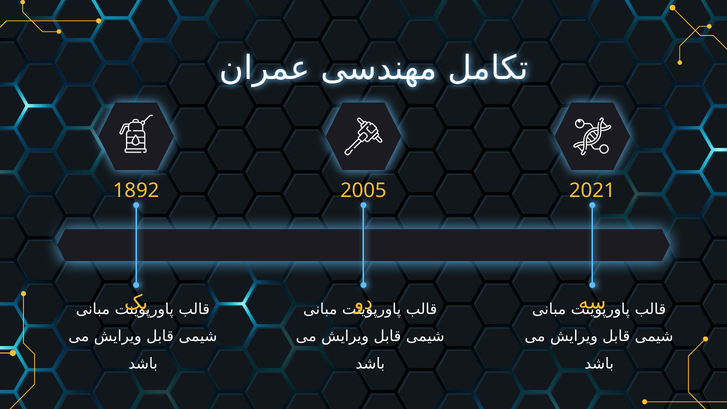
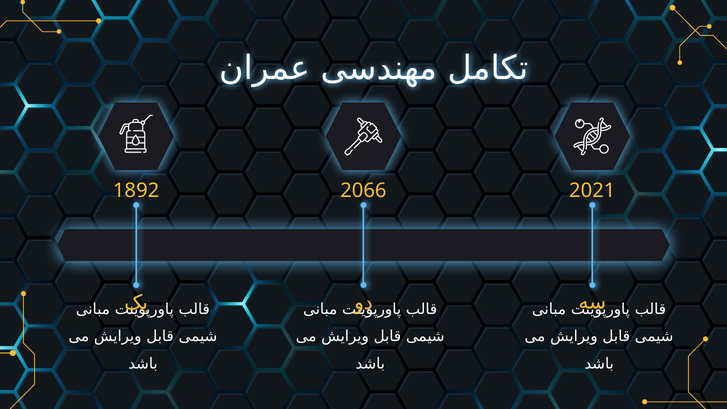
2005: 2005 -> 2066
